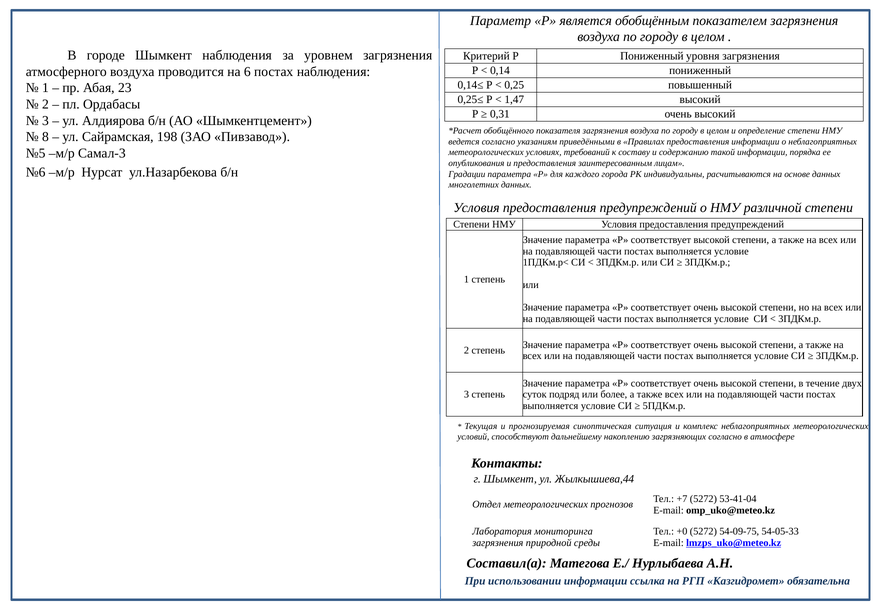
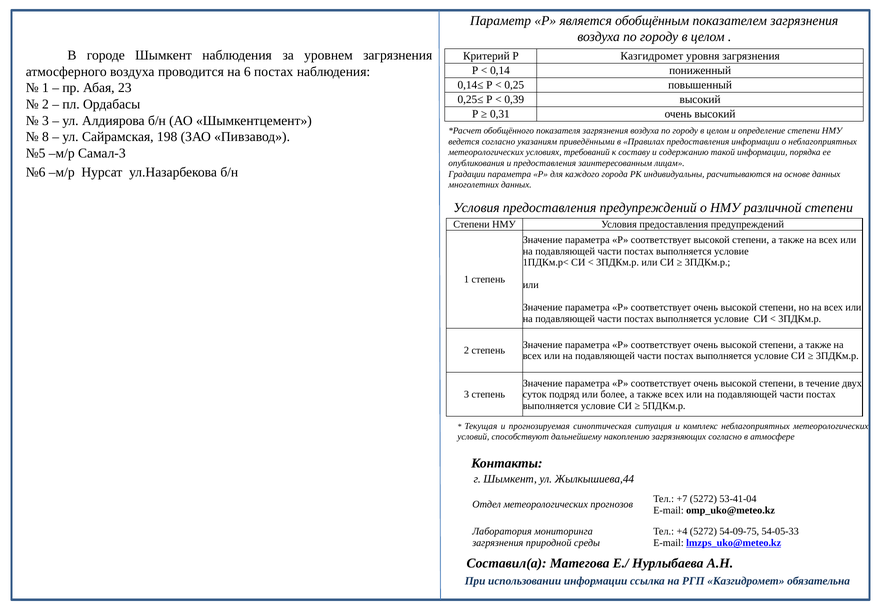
Р Пониженный: Пониженный -> Казгидромет
1,47: 1,47 -> 0,39
+0: +0 -> +4
